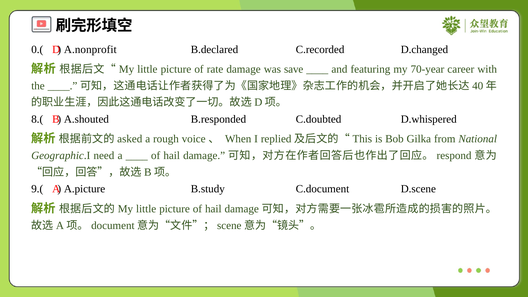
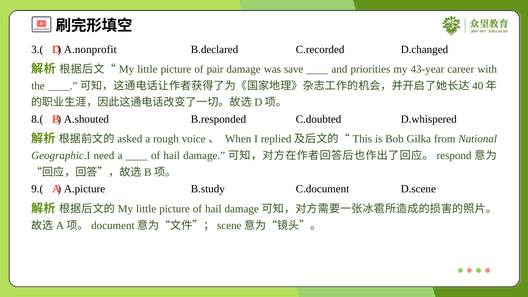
0.(: 0.( -> 3.(
rate: rate -> pair
featuring: featuring -> priorities
70-year: 70-year -> 43-year
